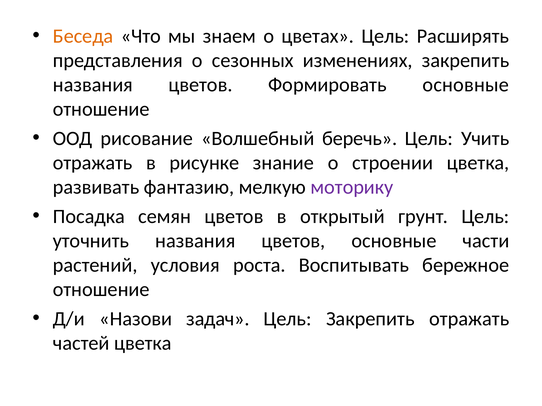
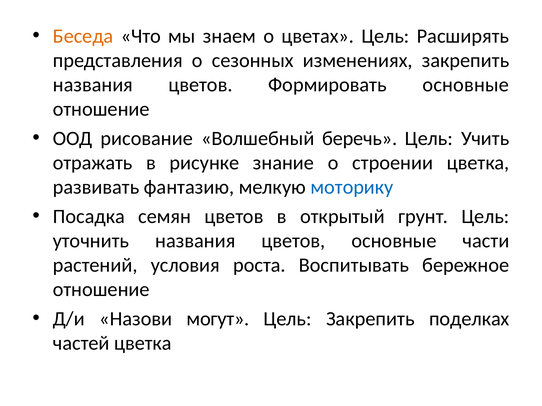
моторику colour: purple -> blue
задач: задач -> могут
Закрепить отражать: отражать -> поделках
